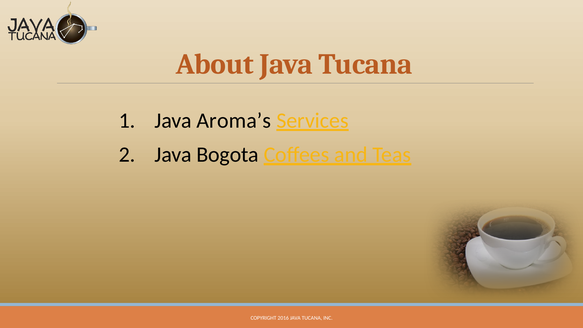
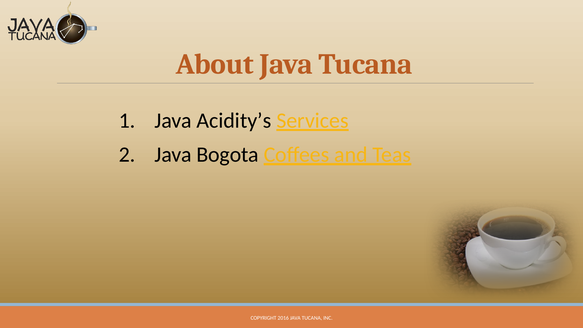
Aroma’s: Aroma’s -> Acidity’s
